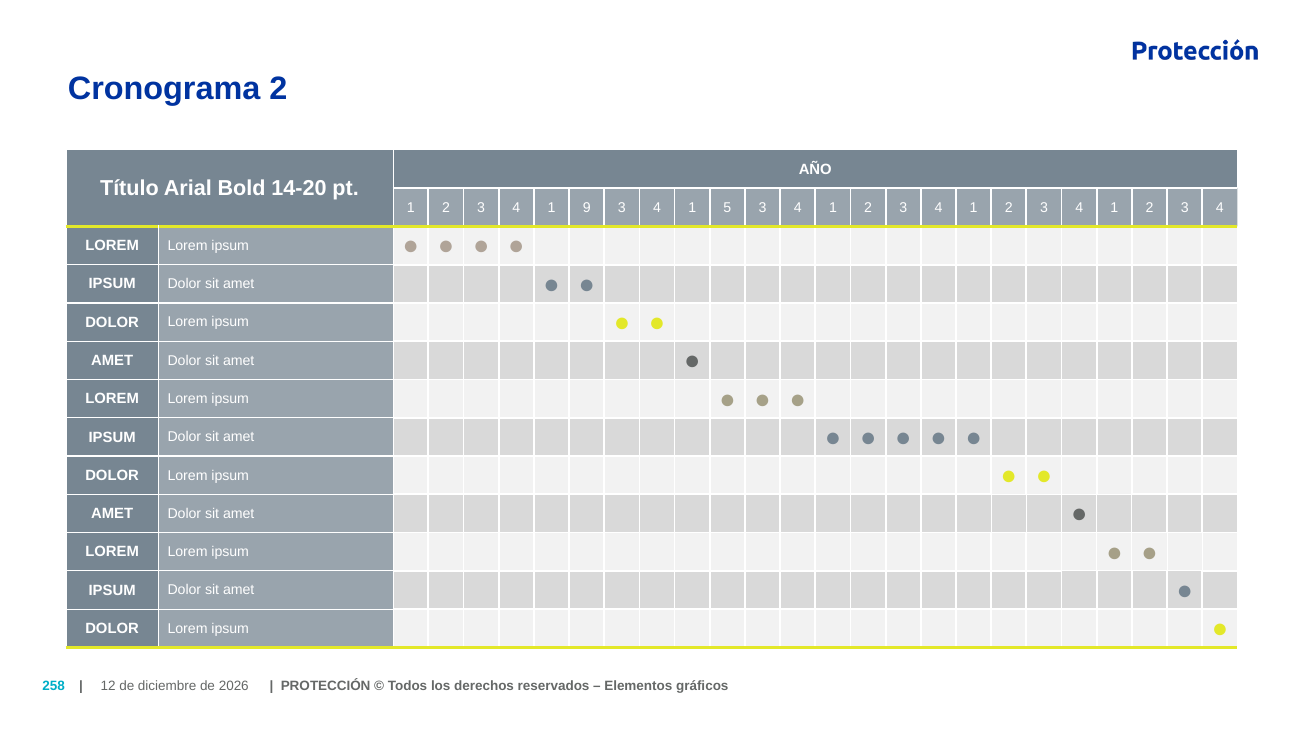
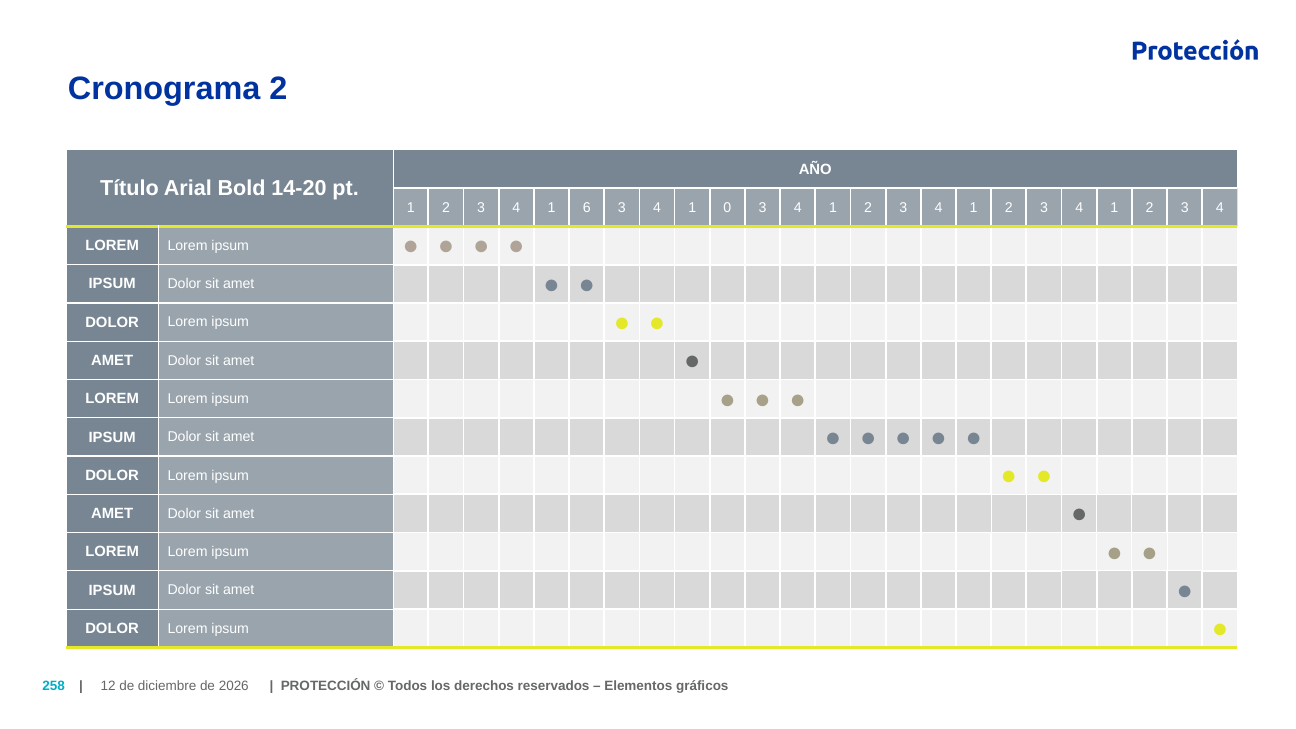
9: 9 -> 6
5: 5 -> 0
